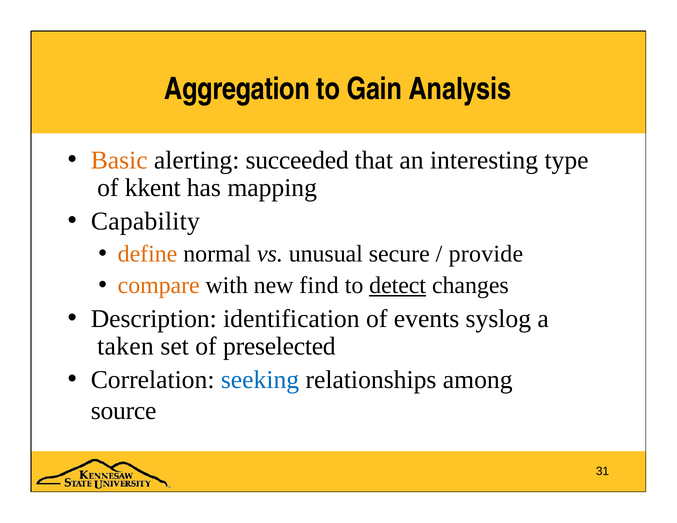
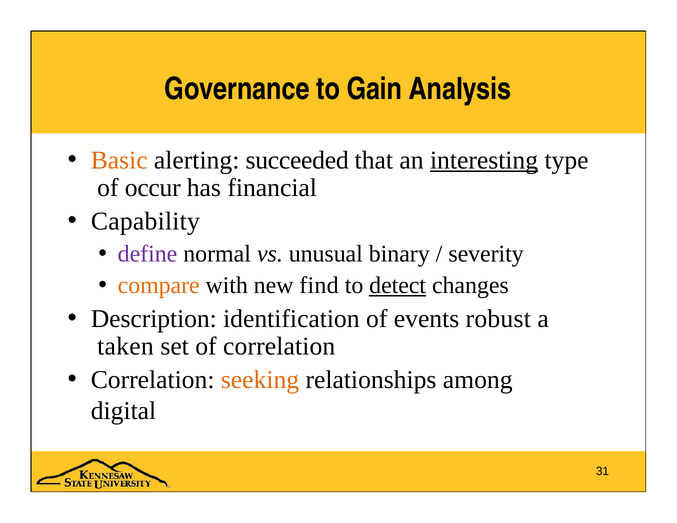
Aggregation: Aggregation -> Governance
interesting underline: none -> present
kkent: kkent -> occur
mapping: mapping -> financial
define colour: orange -> purple
secure: secure -> binary
provide: provide -> severity
syslog: syslog -> robust
of preselected: preselected -> correlation
seeking colour: blue -> orange
source: source -> digital
